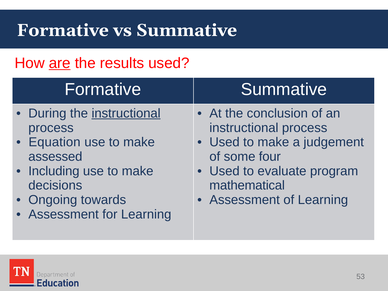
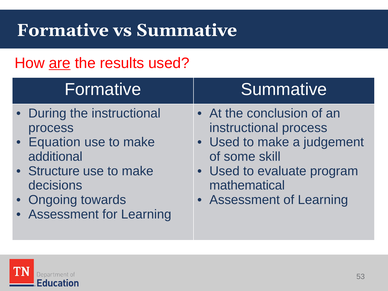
instructional at (126, 113) underline: present -> none
assessed: assessed -> additional
four: four -> skill
Including: Including -> Structure
